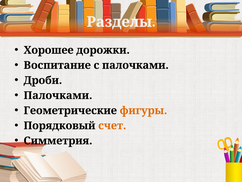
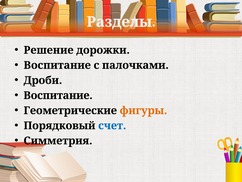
Хорошее: Хорошее -> Решение
Палочками at (58, 95): Палочками -> Воспитание
счет colour: orange -> blue
